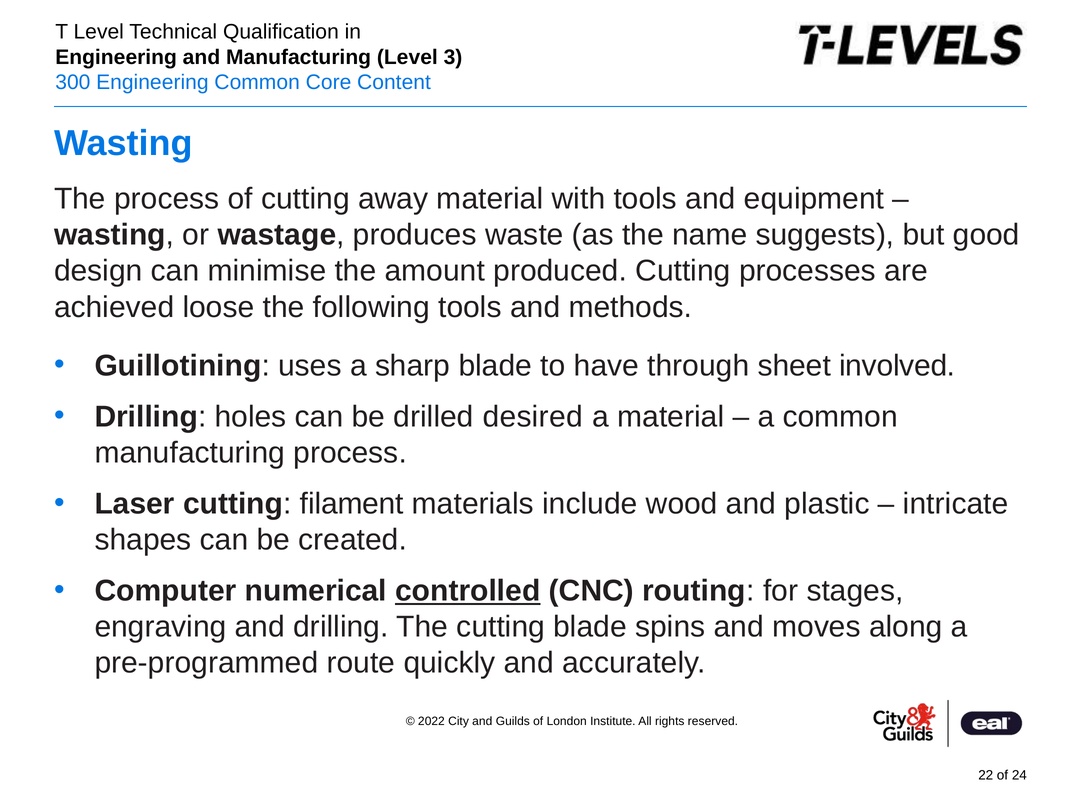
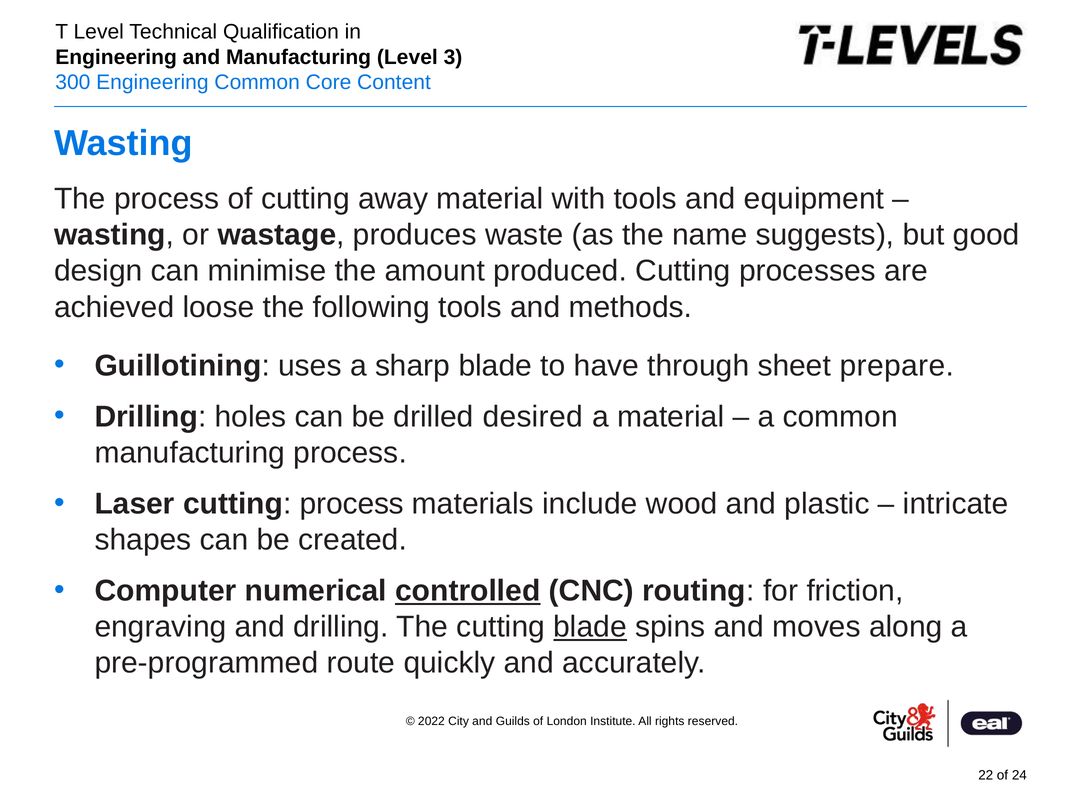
involved: involved -> prepare
cutting filament: filament -> process
stages: stages -> friction
blade at (590, 627) underline: none -> present
